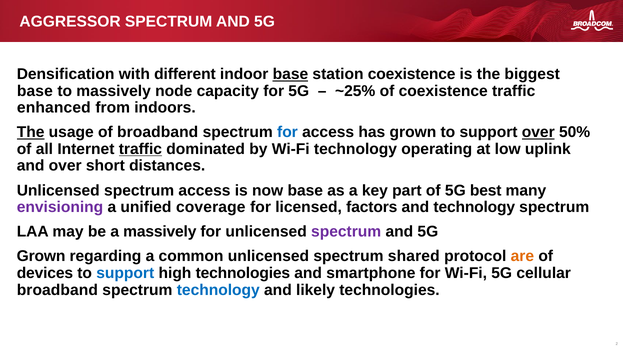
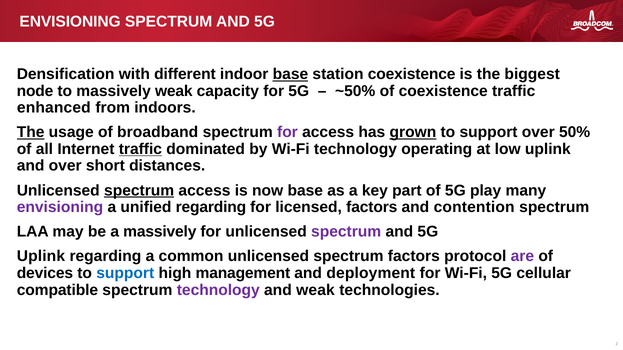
AGGRESSOR at (70, 22): AGGRESSOR -> ENVISIONING
base at (35, 91): base -> node
massively node: node -> weak
~25%: ~25% -> ~50%
for at (287, 132) colour: blue -> purple
grown at (413, 132) underline: none -> present
over at (538, 132) underline: present -> none
spectrum at (139, 191) underline: none -> present
best: best -> play
unified coverage: coverage -> regarding
and technology: technology -> contention
Grown at (41, 257): Grown -> Uplink
spectrum shared: shared -> factors
are colour: orange -> purple
high technologies: technologies -> management
smartphone: smartphone -> deployment
broadband at (57, 290): broadband -> compatible
technology at (218, 290) colour: blue -> purple
and likely: likely -> weak
